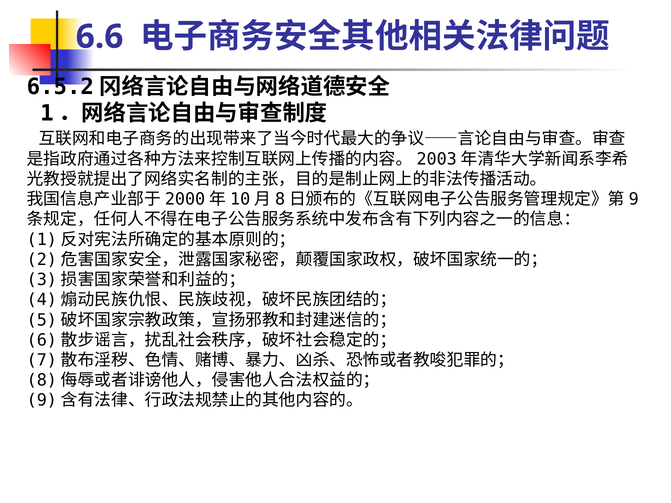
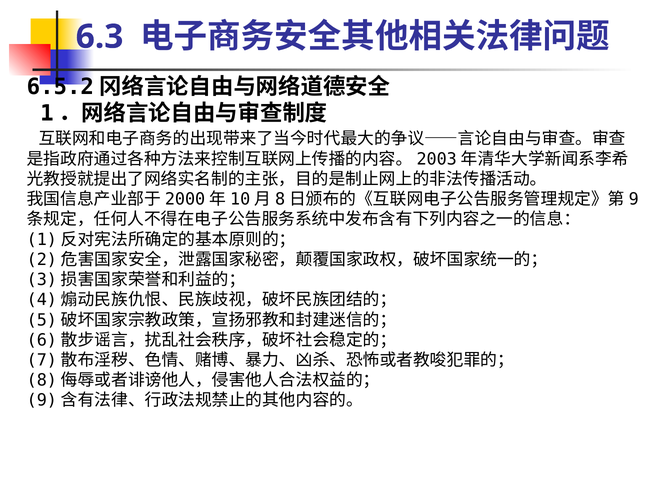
6.6: 6.6 -> 6.3
